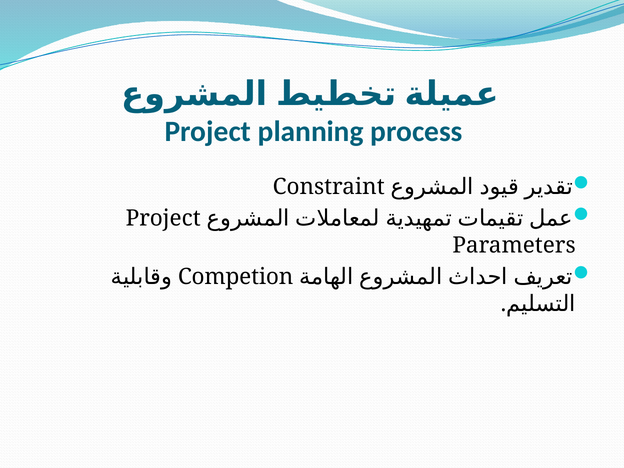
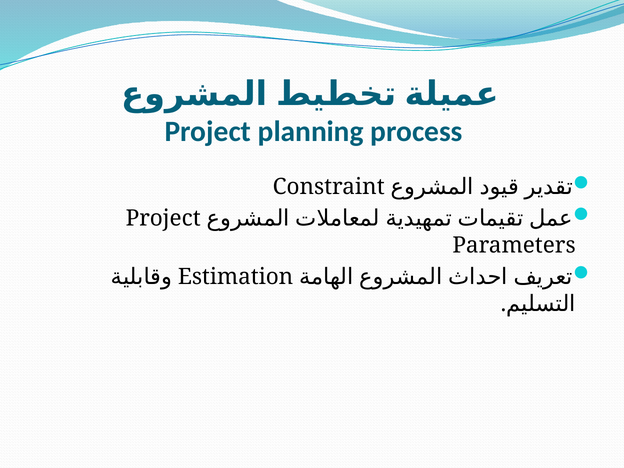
Competion: Competion -> Estimation
